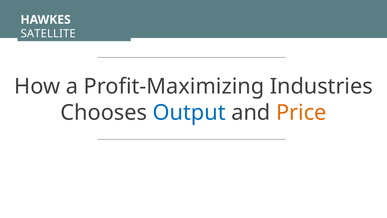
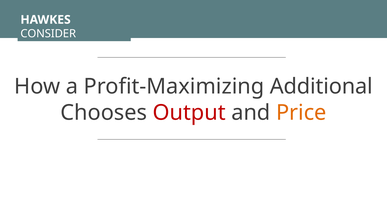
SATELLITE: SATELLITE -> CONSIDER
Industries: Industries -> Additional
Output colour: blue -> red
